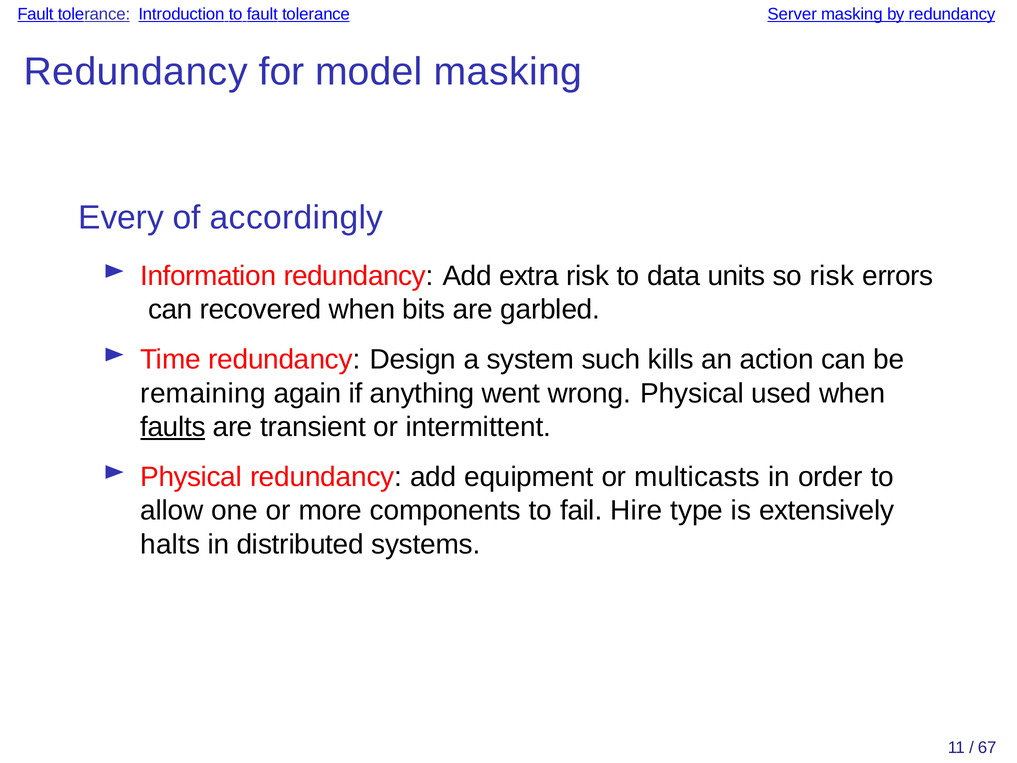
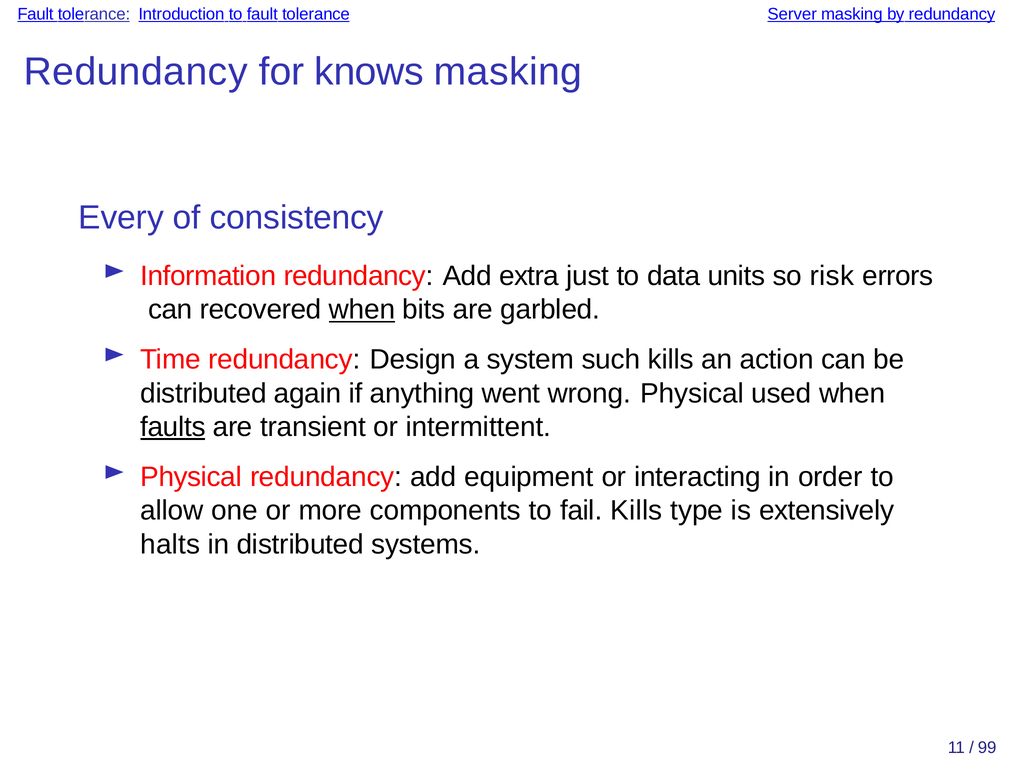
model: model -> knows
accordingly: accordingly -> consistency
extra risk: risk -> just
when at (362, 310) underline: none -> present
remaining at (203, 394): remaining -> distributed
multicasts: multicasts -> interacting
fail Hire: Hire -> Kills
67: 67 -> 99
